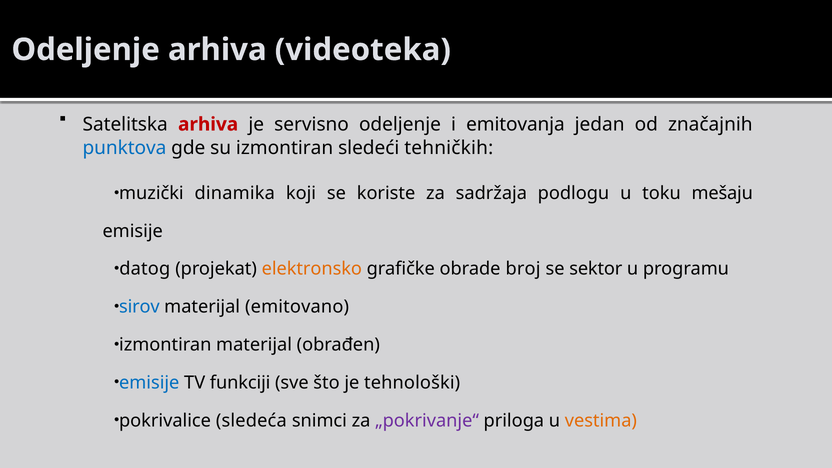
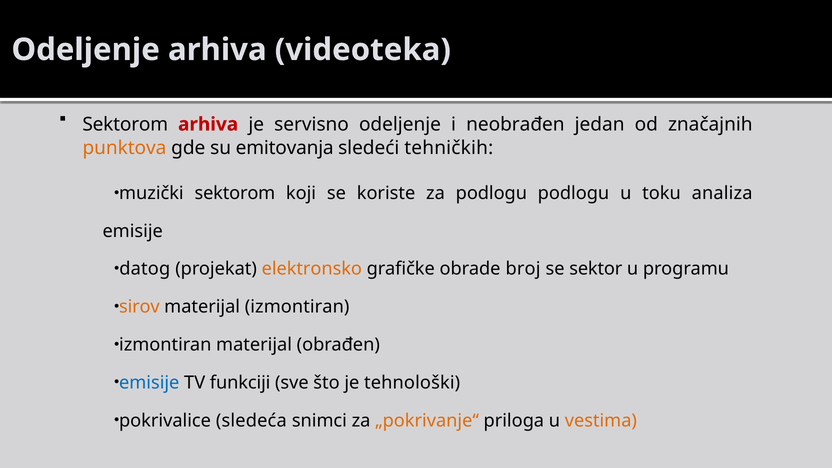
Satelitska at (125, 124): Satelitska -> Sektorom
emitovanja: emitovanja -> neobrađen
punktova colour: blue -> orange
su izmontiran: izmontiran -> emitovanja
muzički dinamika: dinamika -> sektorom
za sadržaja: sadržaja -> podlogu
mešaju: mešaju -> analiza
sirov colour: blue -> orange
materijal emitovano: emitovano -> izmontiran
„pokrivanje“ colour: purple -> orange
